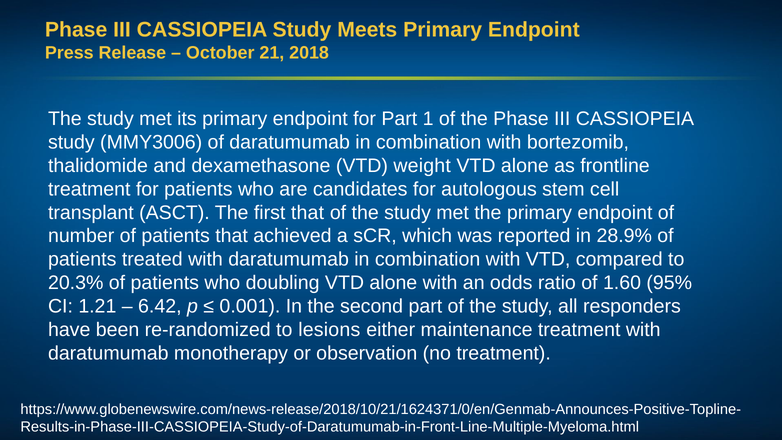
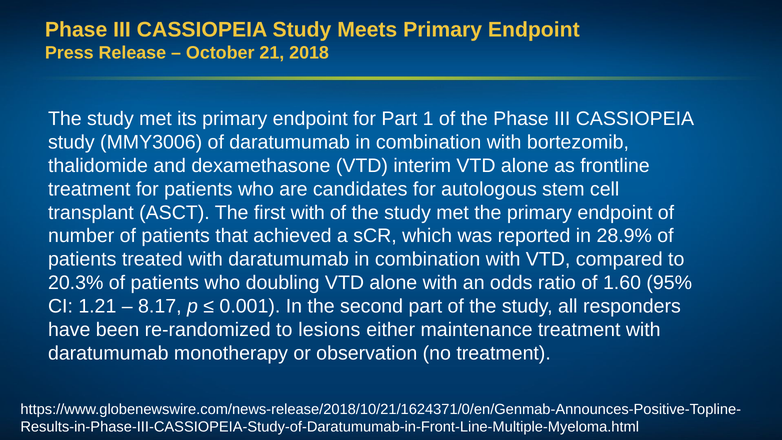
weight: weight -> interim
first that: that -> with
6.42: 6.42 -> 8.17
